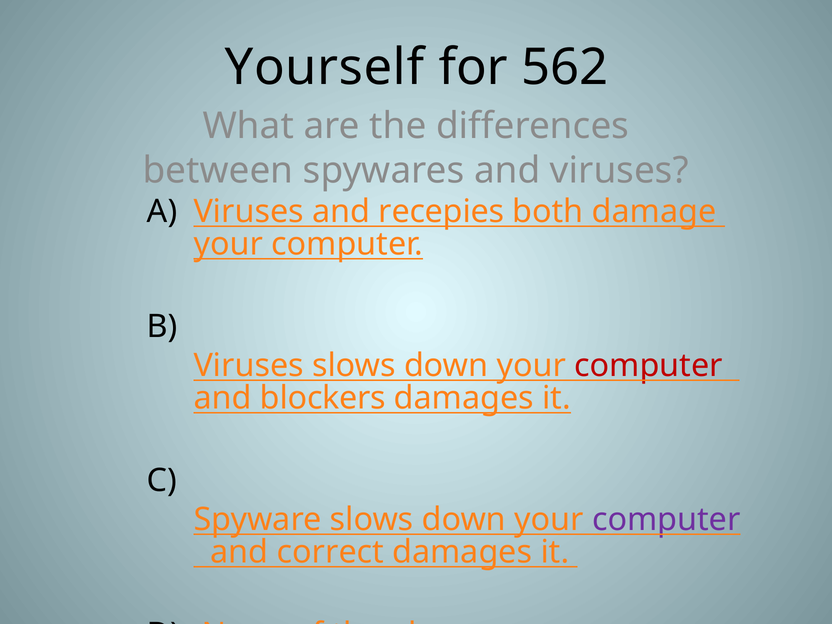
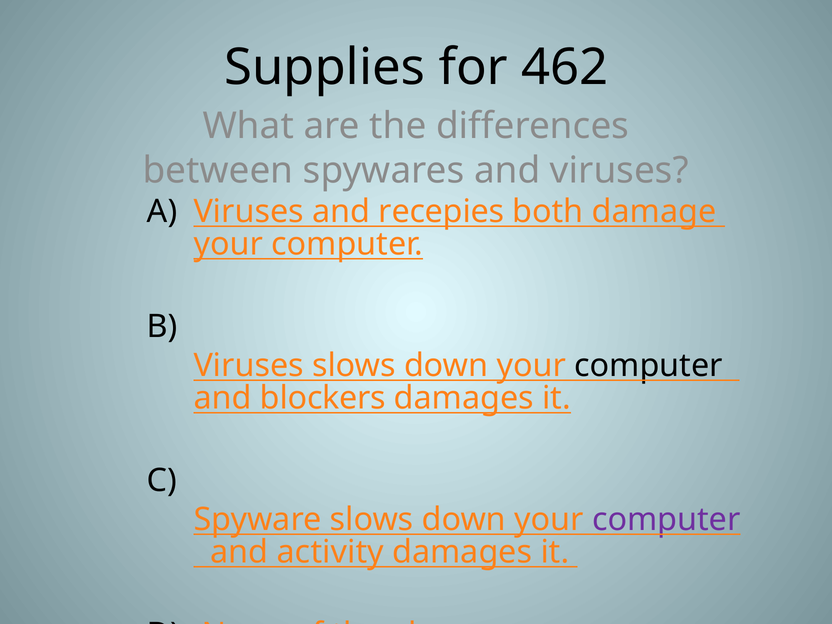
Yourself: Yourself -> Supplies
562: 562 -> 462
computer at (649, 366) colour: red -> black
correct: correct -> activity
